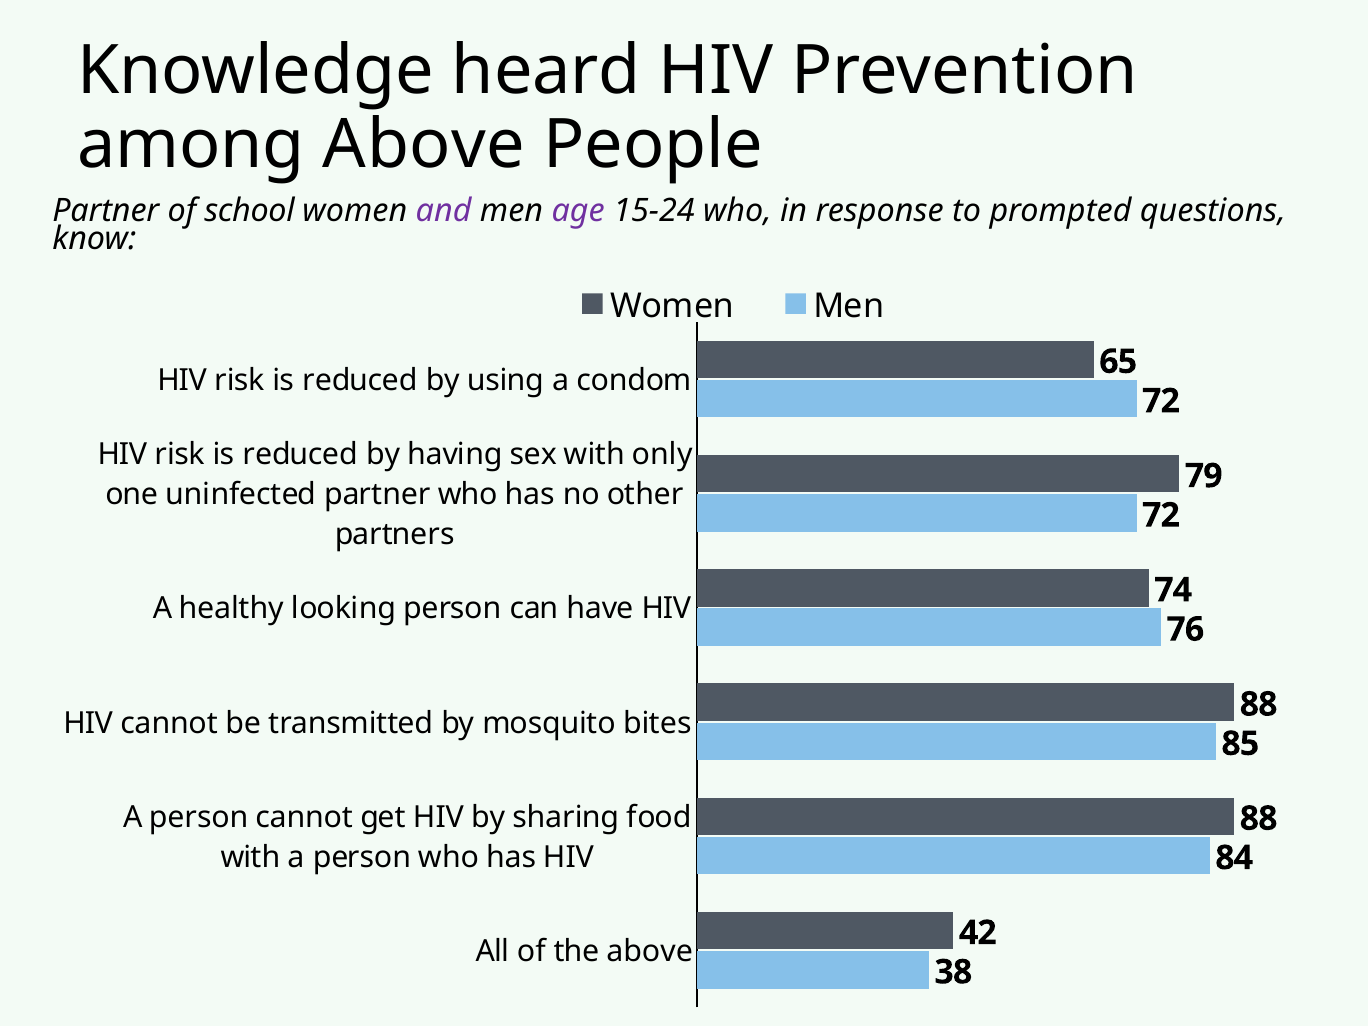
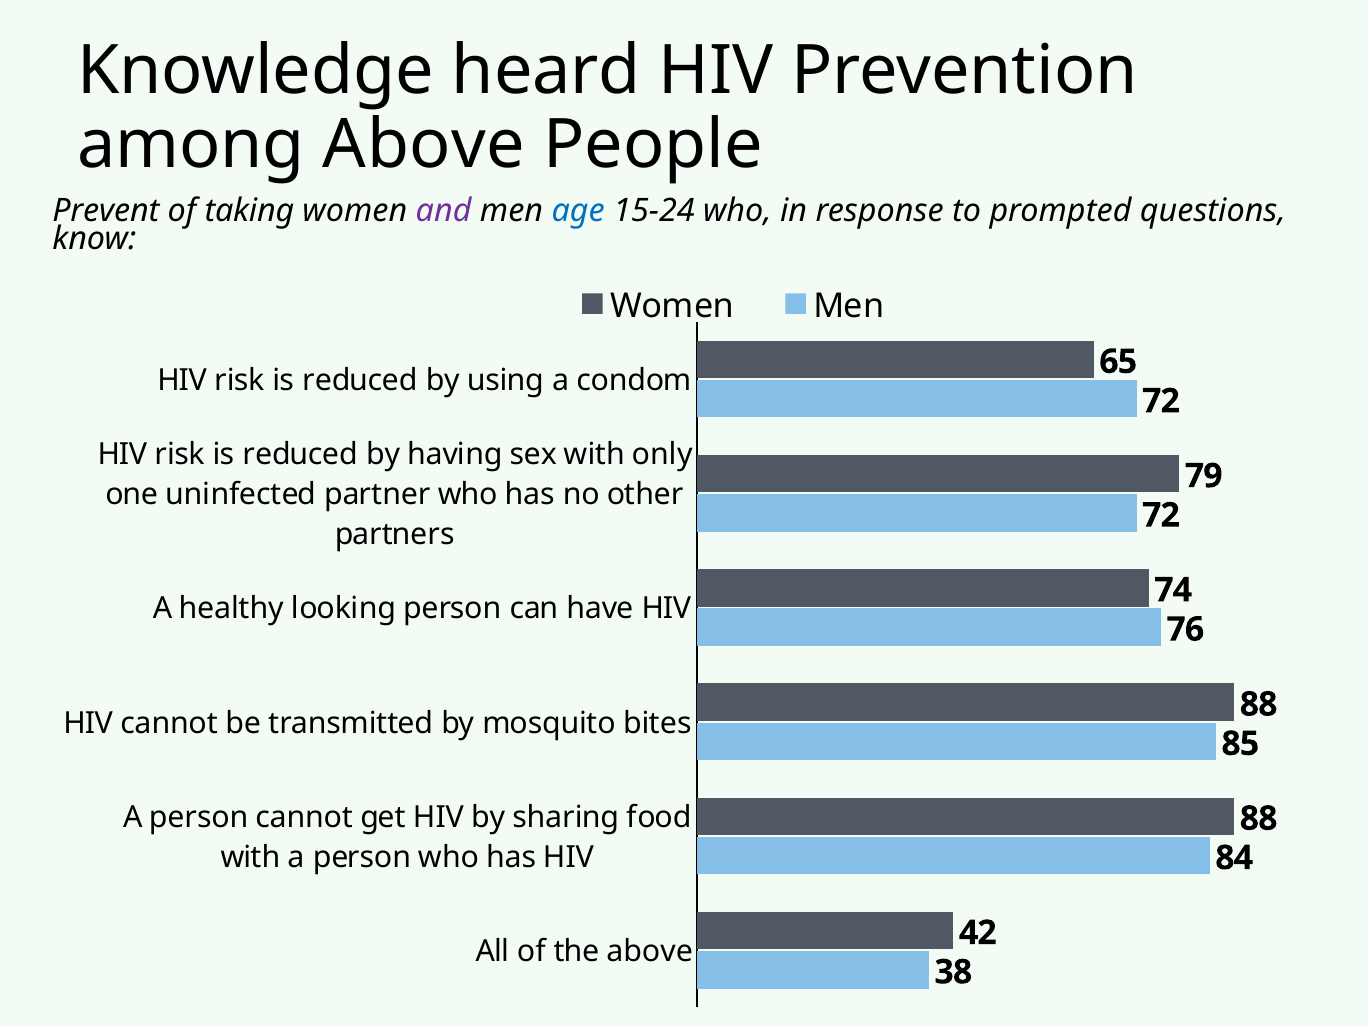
Partner at (106, 211): Partner -> Prevent
school: school -> taking
age colour: purple -> blue
